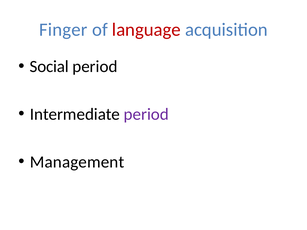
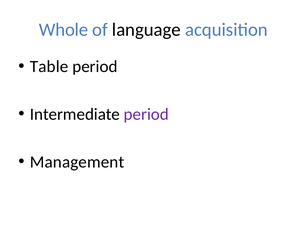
Finger: Finger -> Whole
language colour: red -> black
Social: Social -> Table
